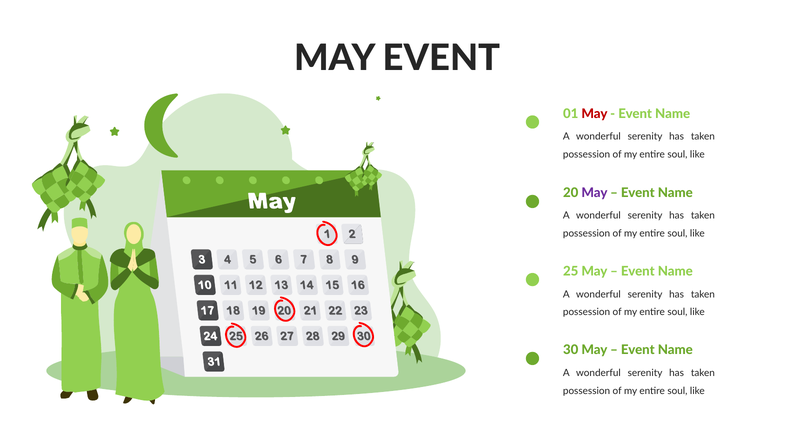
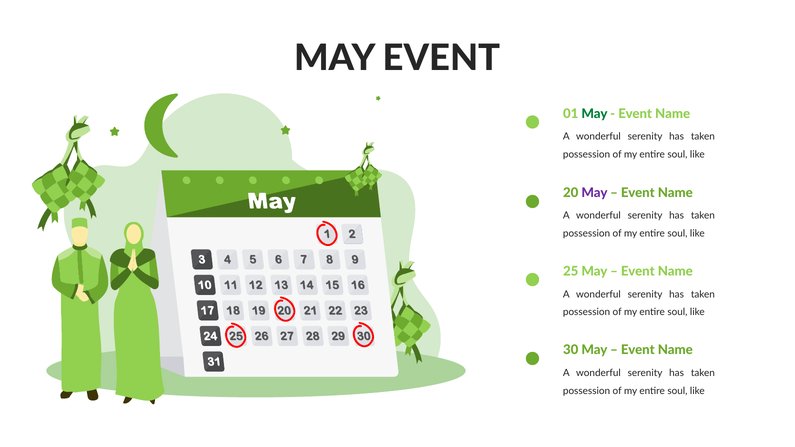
May at (594, 114) colour: red -> green
